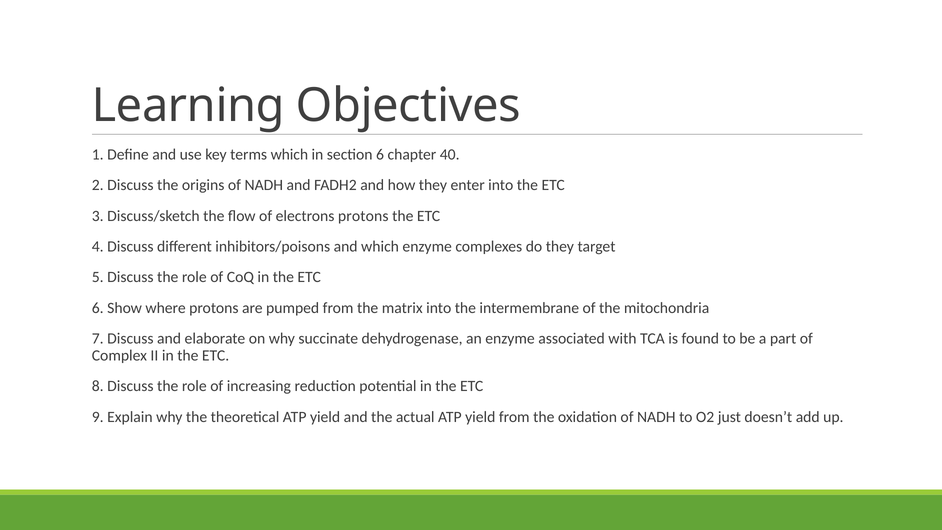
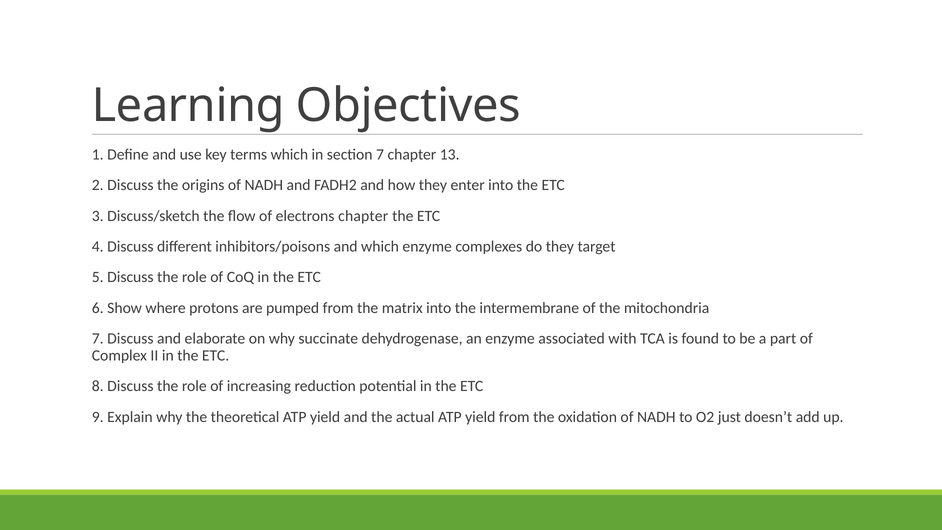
section 6: 6 -> 7
40: 40 -> 13
electrons protons: protons -> chapter
